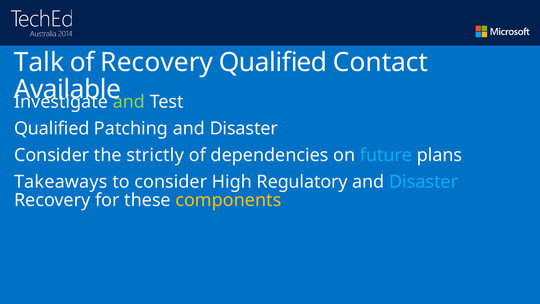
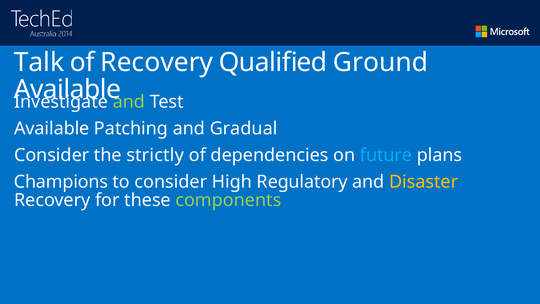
Contact: Contact -> Ground
Qualified at (52, 129): Qualified -> Available
Patching and Disaster: Disaster -> Gradual
Takeaways: Takeaways -> Champions
Disaster at (424, 182) colour: light blue -> yellow
components colour: yellow -> light green
